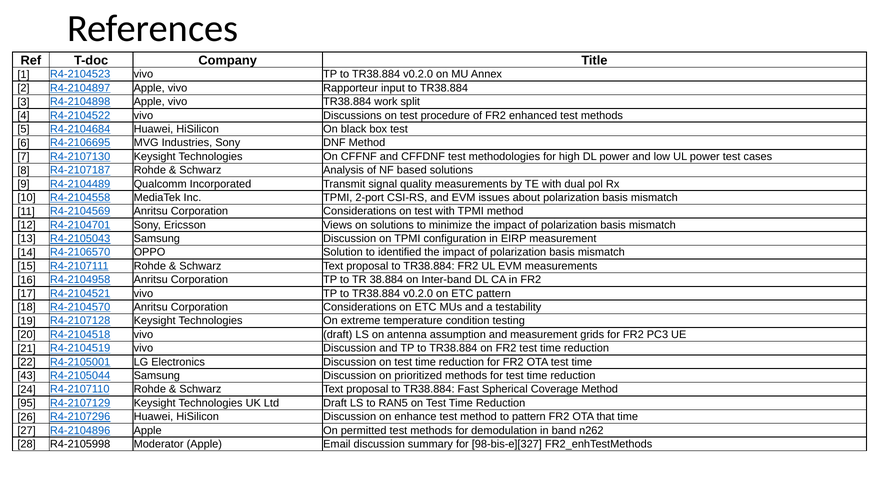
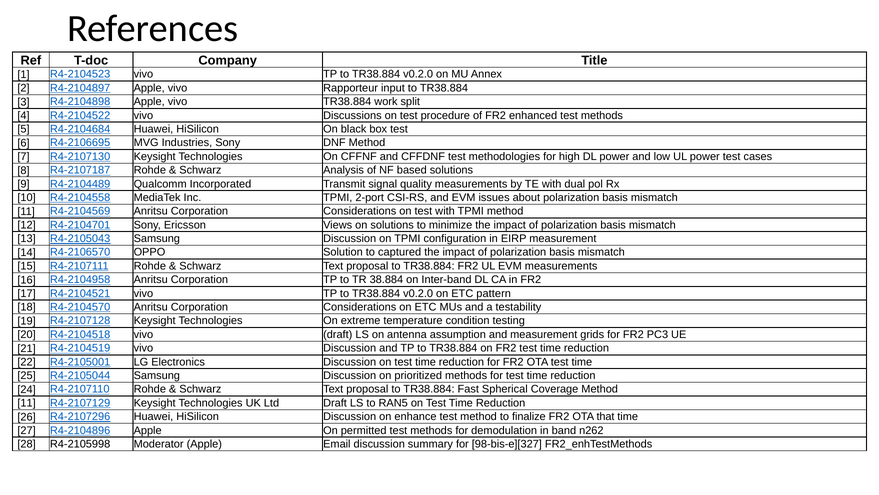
identified: identified -> captured
43: 43 -> 25
95 at (27, 403): 95 -> 11
to pattern: pattern -> finalize
